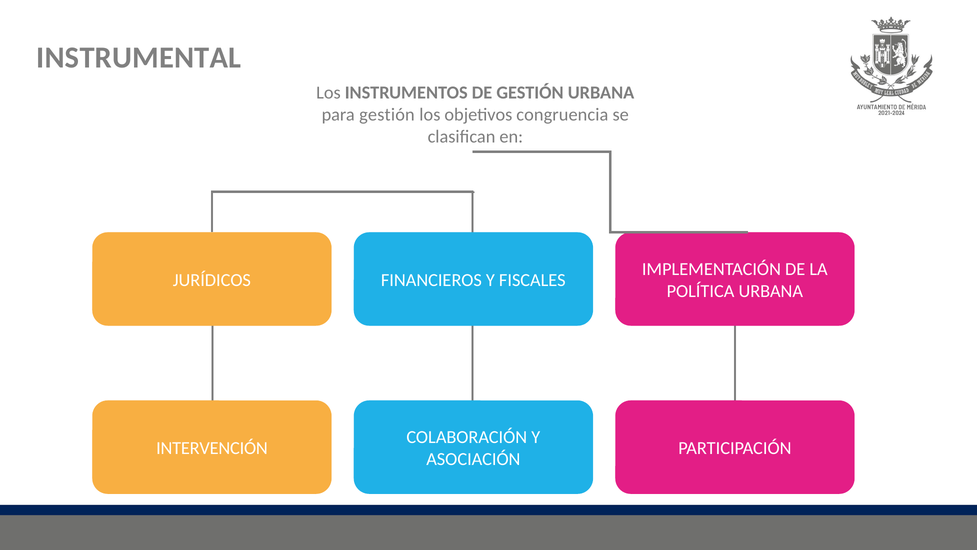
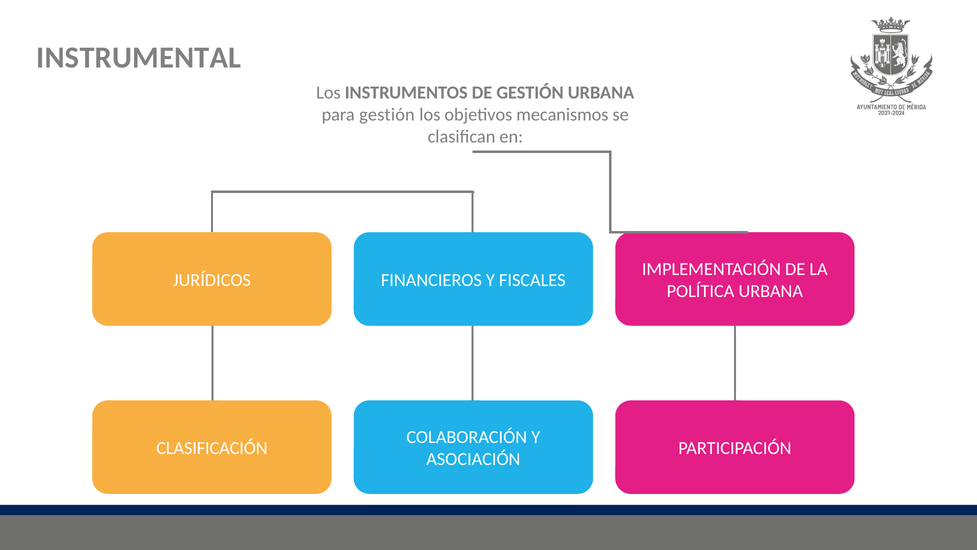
congruencia: congruencia -> mecanismos
INTERVENCIÓN: INTERVENCIÓN -> CLASIFICACIÓN
